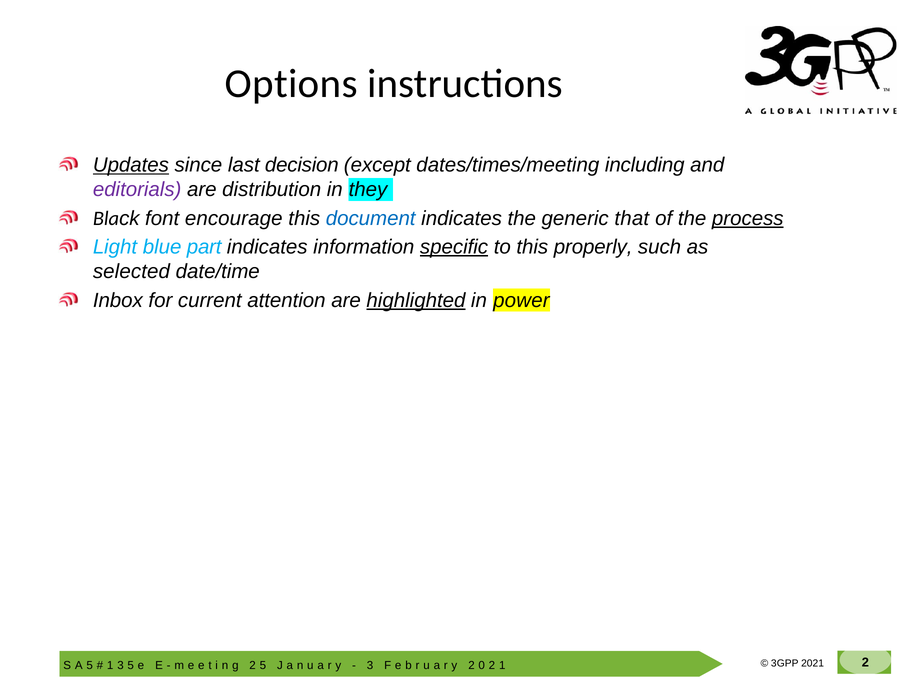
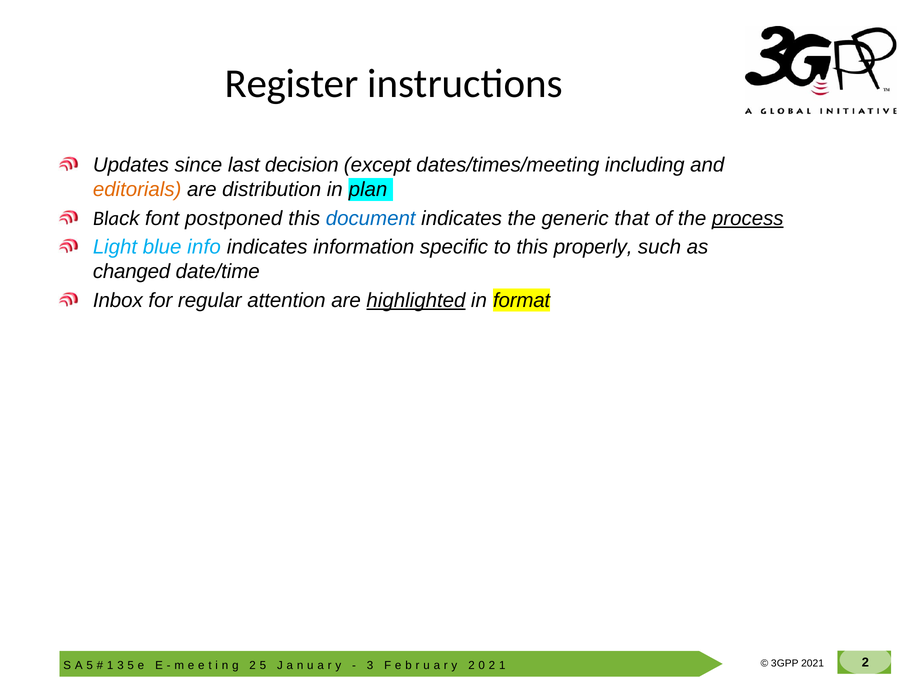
Options: Options -> Register
Updates underline: present -> none
editorials colour: purple -> orange
they: they -> plan
encourage: encourage -> postponed
part: part -> info
specific underline: present -> none
selected: selected -> changed
current: current -> regular
power: power -> format
